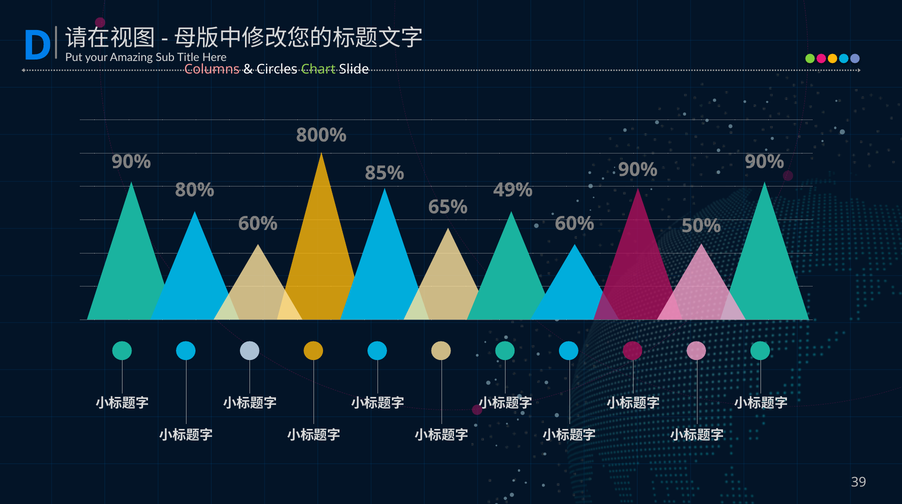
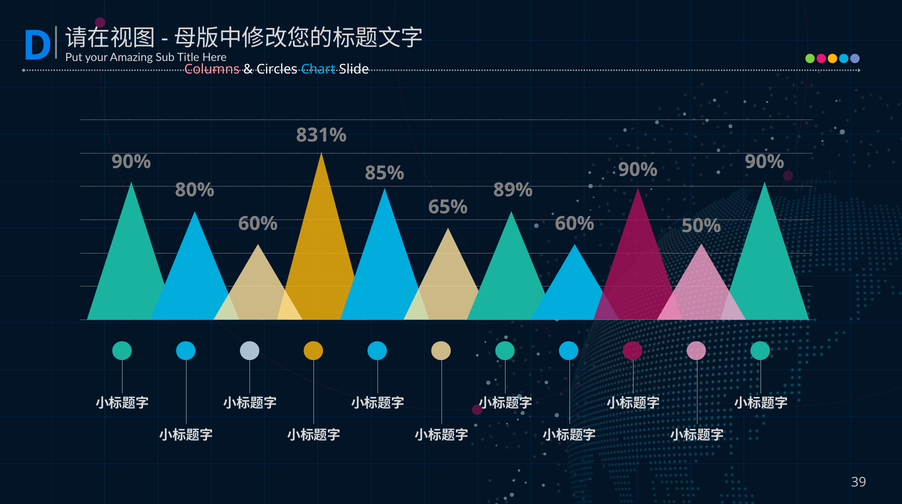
Chart colour: light green -> light blue
800%: 800% -> 831%
49%: 49% -> 89%
